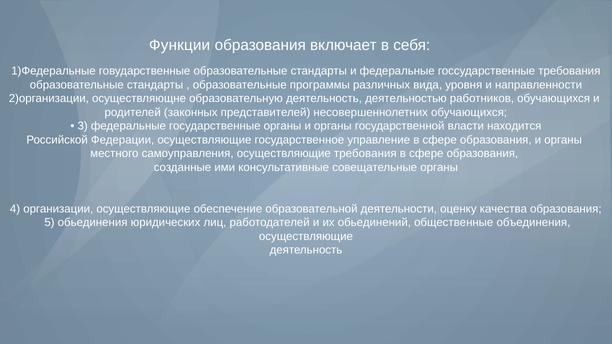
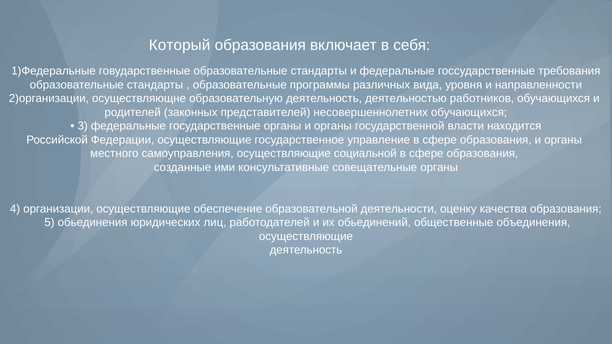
Функции: Функции -> Который
осуществляющие требования: требования -> социальной
